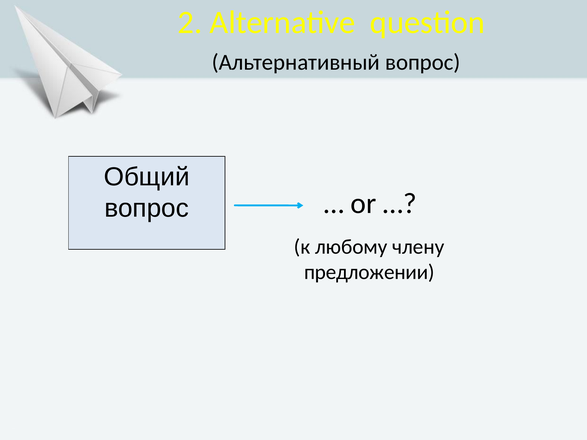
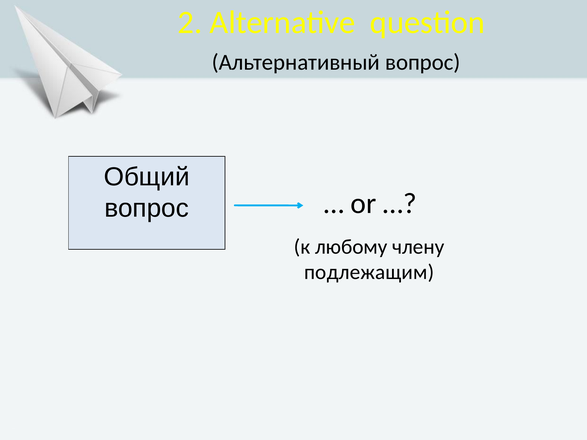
предложении: предложении -> подлежащим
